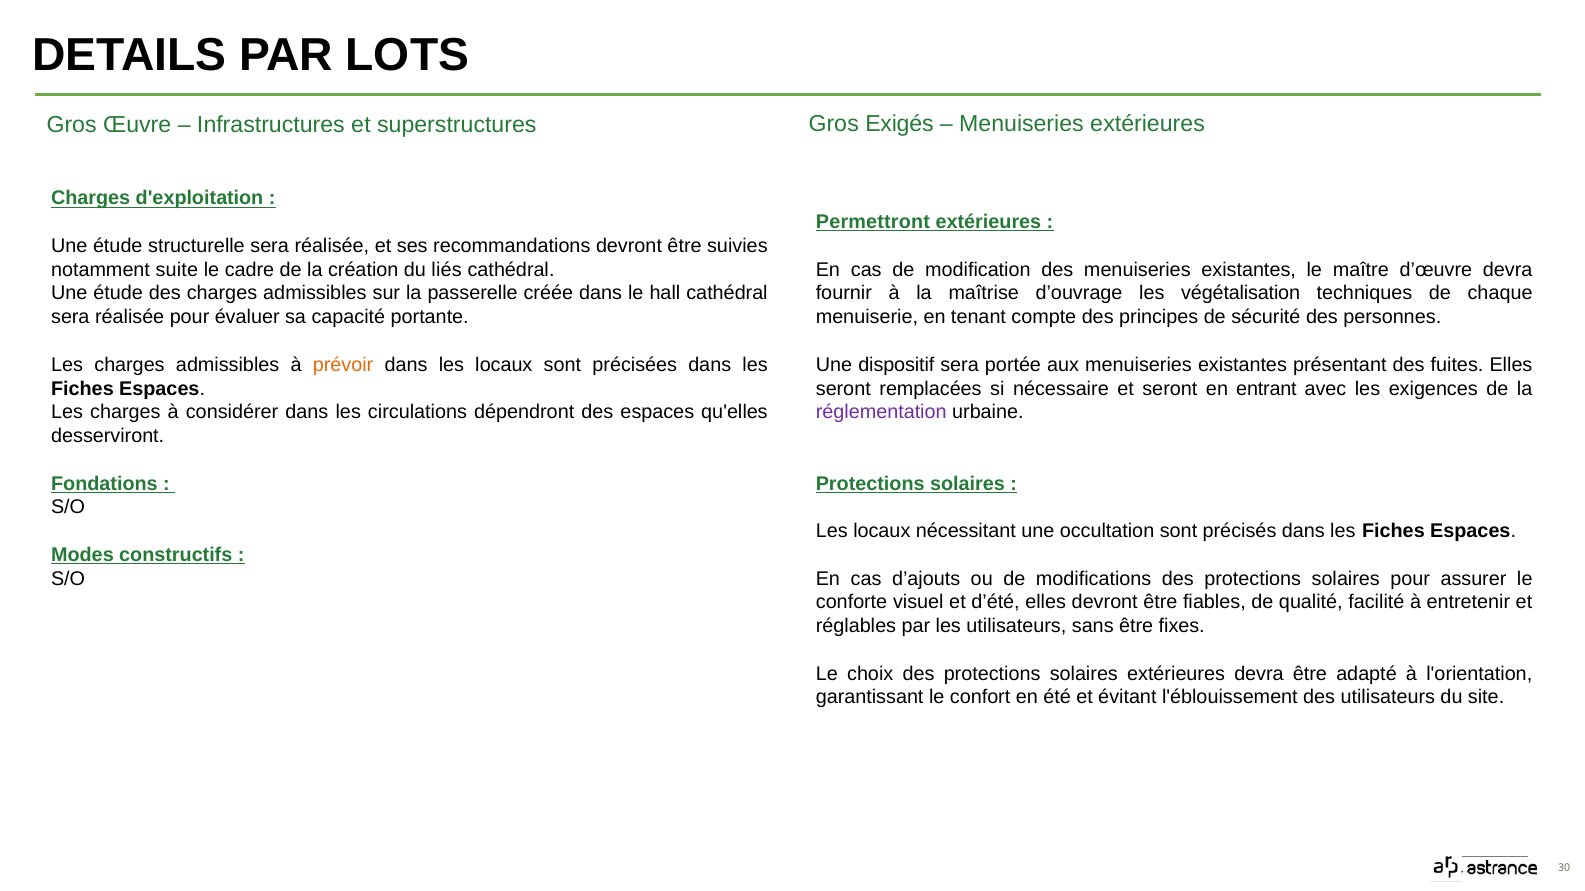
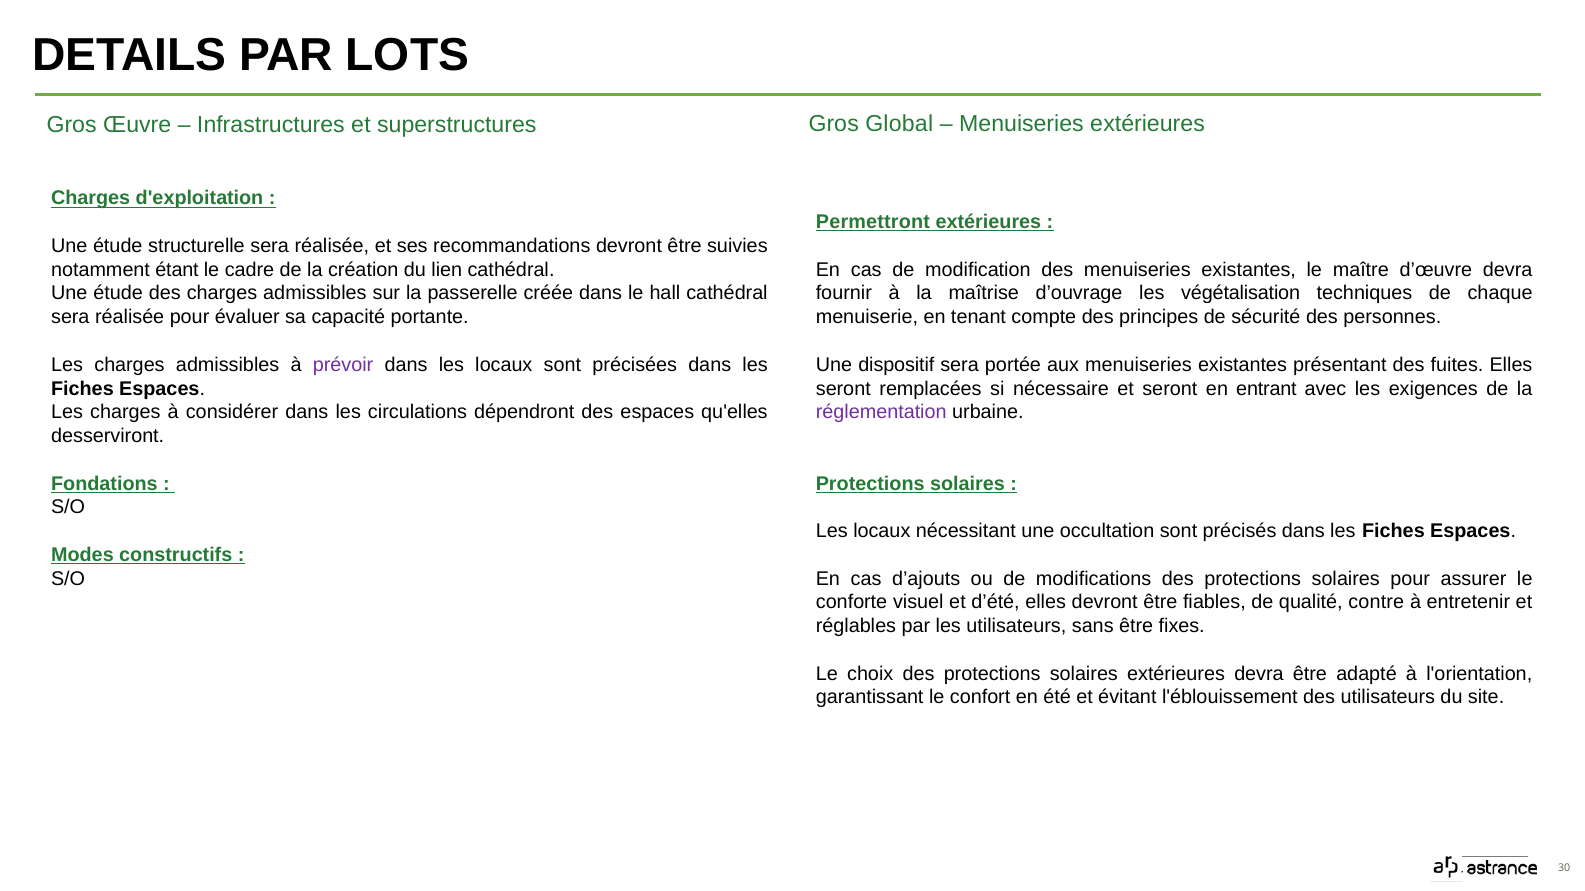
Exigés: Exigés -> Global
suite: suite -> étant
liés: liés -> lien
prévoir colour: orange -> purple
facilité: facilité -> contre
